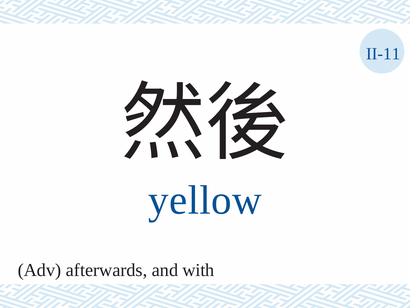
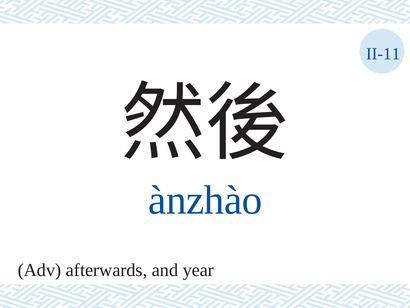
yellow: yellow -> ànzhào
with: with -> year
